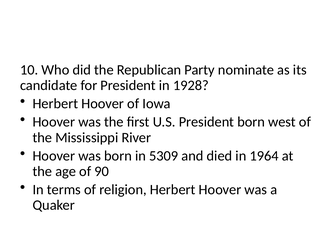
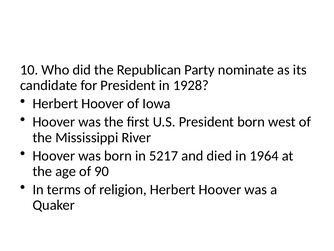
5309: 5309 -> 5217
